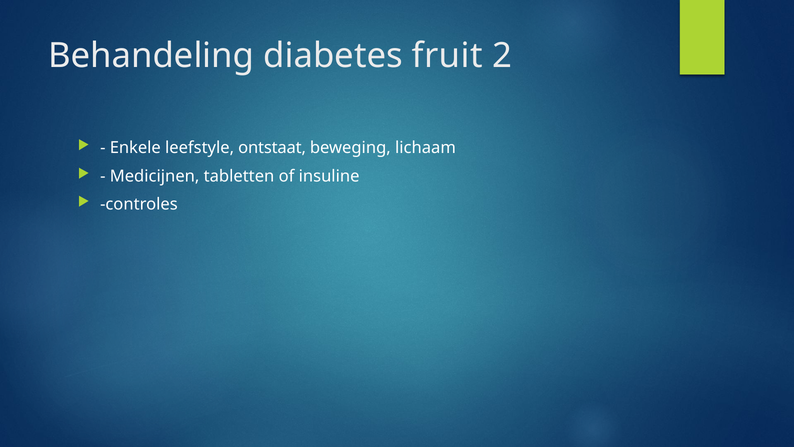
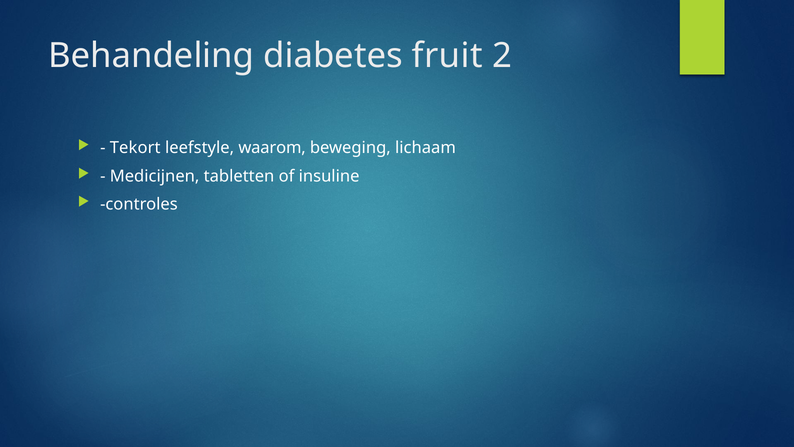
Enkele: Enkele -> Tekort
ontstaat: ontstaat -> waarom
